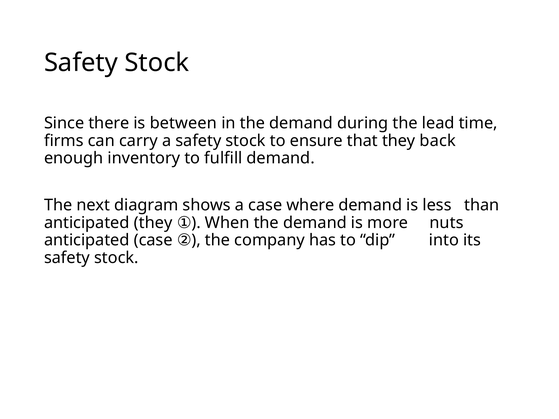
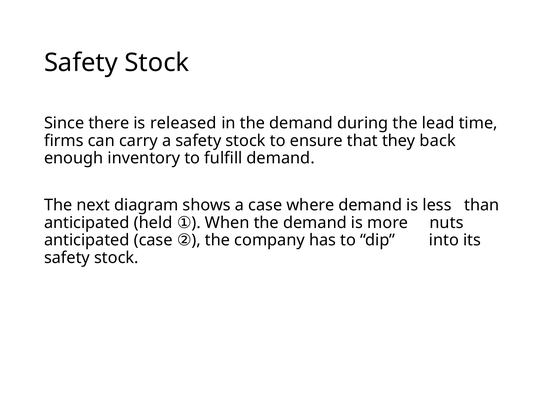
between: between -> released
anticipated they: they -> held
